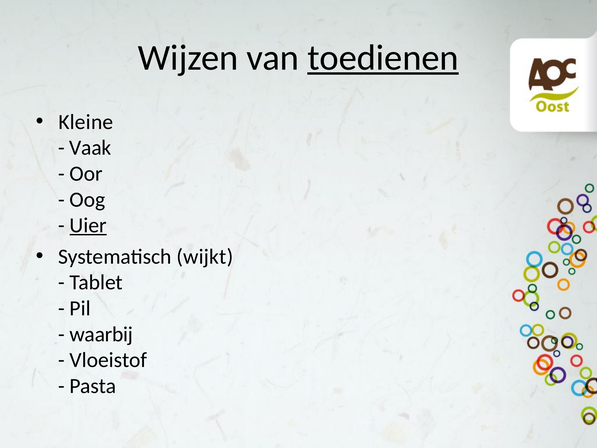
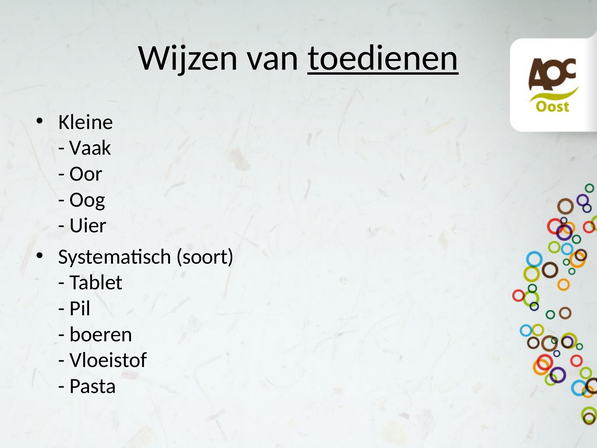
Uier underline: present -> none
wijkt: wijkt -> soort
waarbij: waarbij -> boeren
